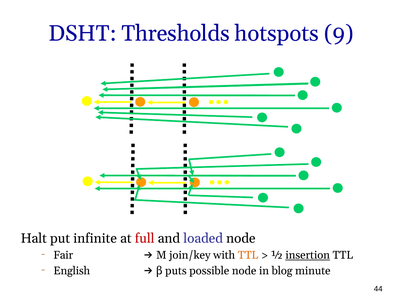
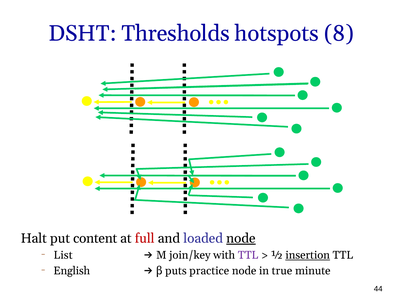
9: 9 -> 8
infinite: infinite -> content
node at (241, 239) underline: none -> present
Fair: Fair -> List
TTL at (248, 256) colour: orange -> purple
possible: possible -> practice
blog: blog -> true
